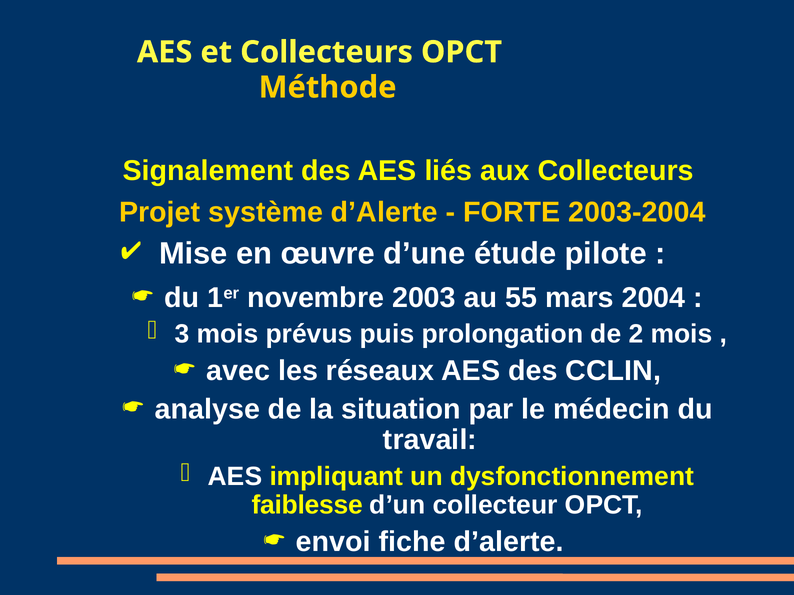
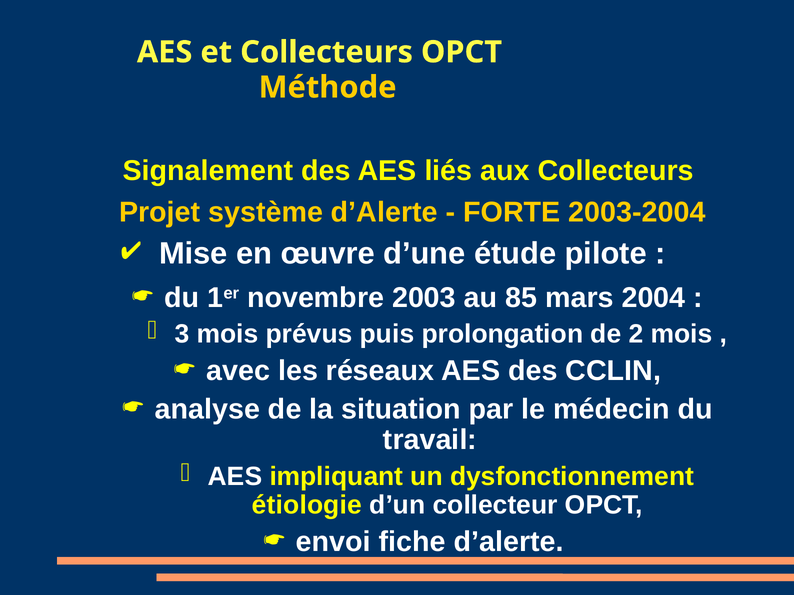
55: 55 -> 85
faiblesse: faiblesse -> étiologie
